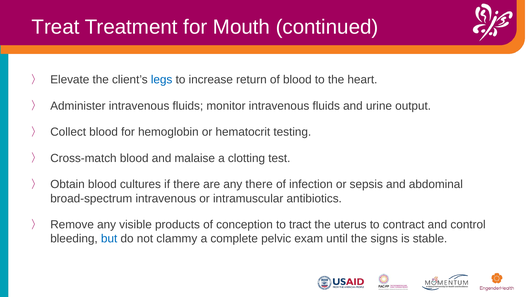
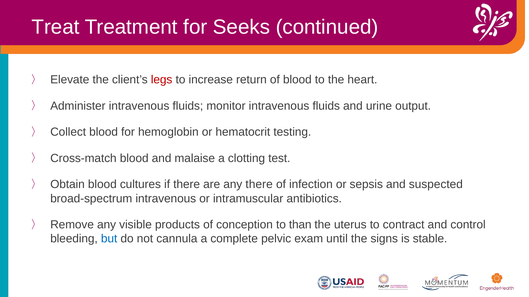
Mouth: Mouth -> Seeks
legs colour: blue -> red
abdominal: abdominal -> suspected
tract: tract -> than
clammy: clammy -> cannula
